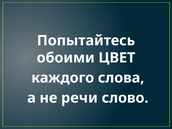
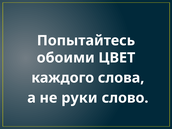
речи: речи -> руки
